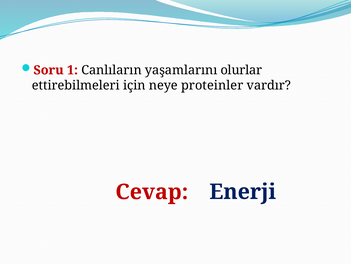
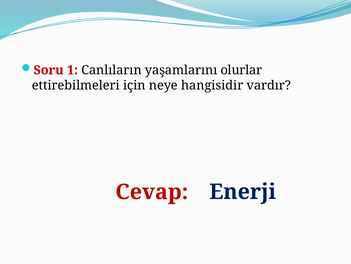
proteinler: proteinler -> hangisidir
